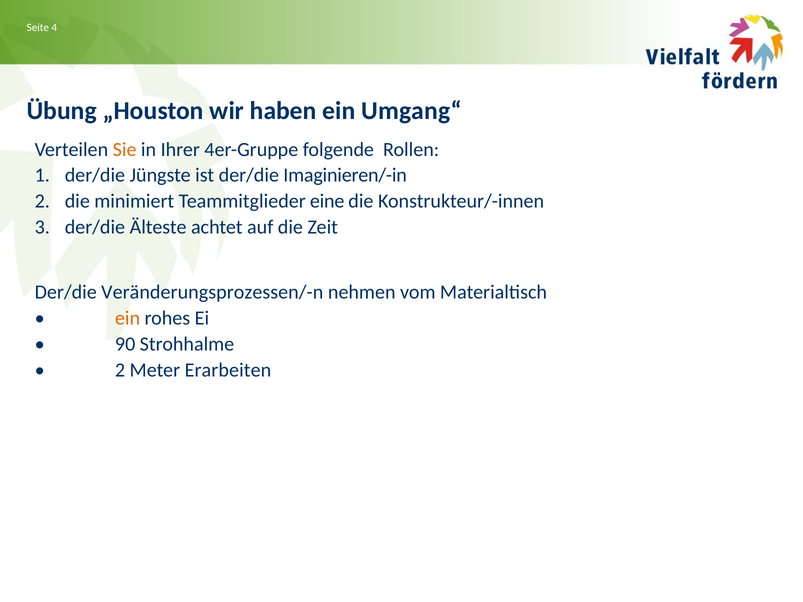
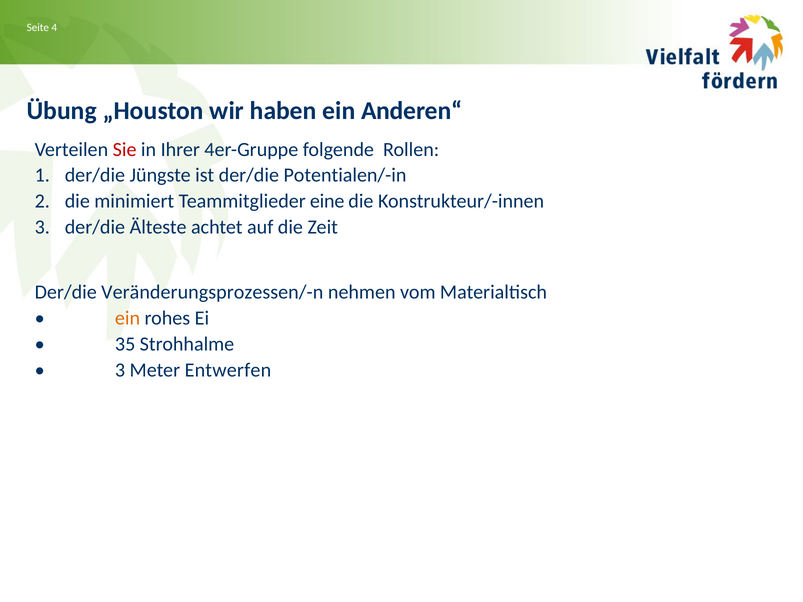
Umgang“: Umgang“ -> Anderen“
Sie colour: orange -> red
Imaginieren/-in: Imaginieren/-in -> Potentialen/-in
90: 90 -> 35
2 at (120, 370): 2 -> 3
Erarbeiten: Erarbeiten -> Entwerfen
